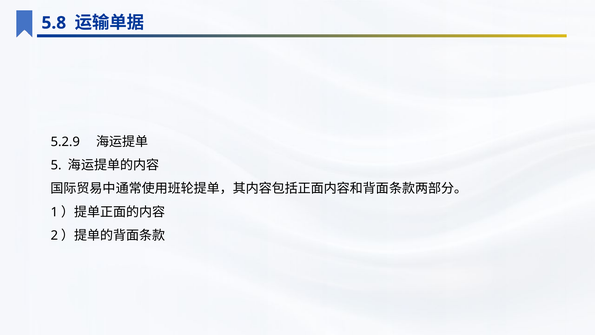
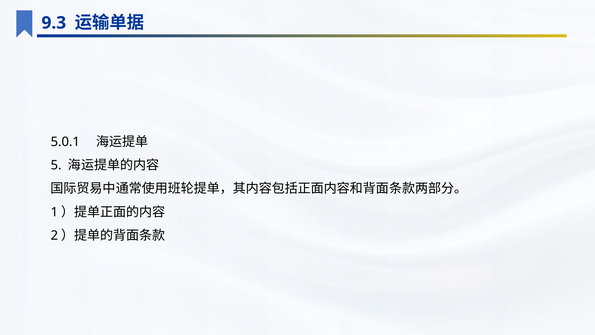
5.8: 5.8 -> 9.3
5.2.9: 5.2.9 -> 5.0.1
